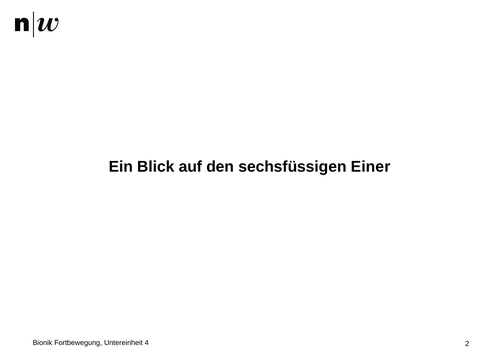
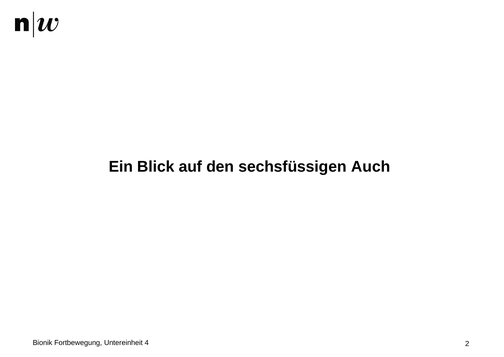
Einer: Einer -> Auch
